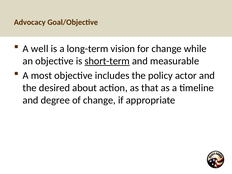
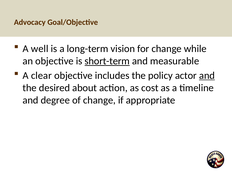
most: most -> clear
and at (207, 75) underline: none -> present
that: that -> cost
